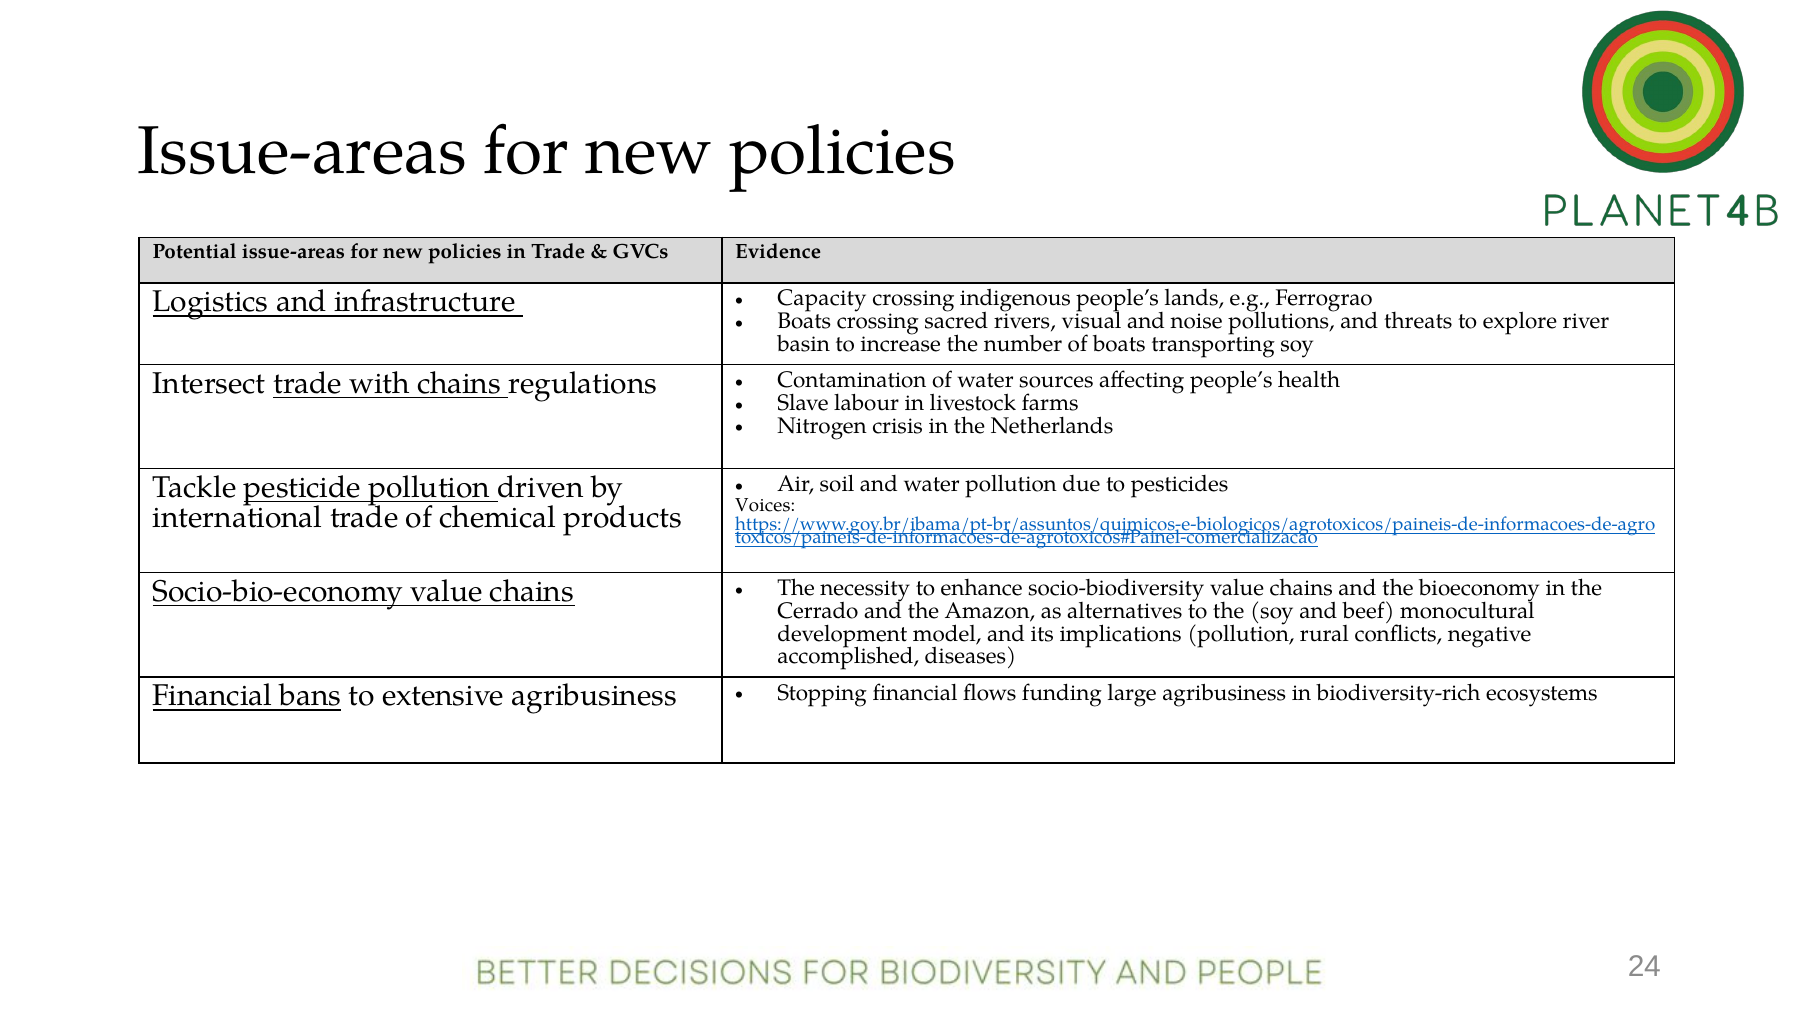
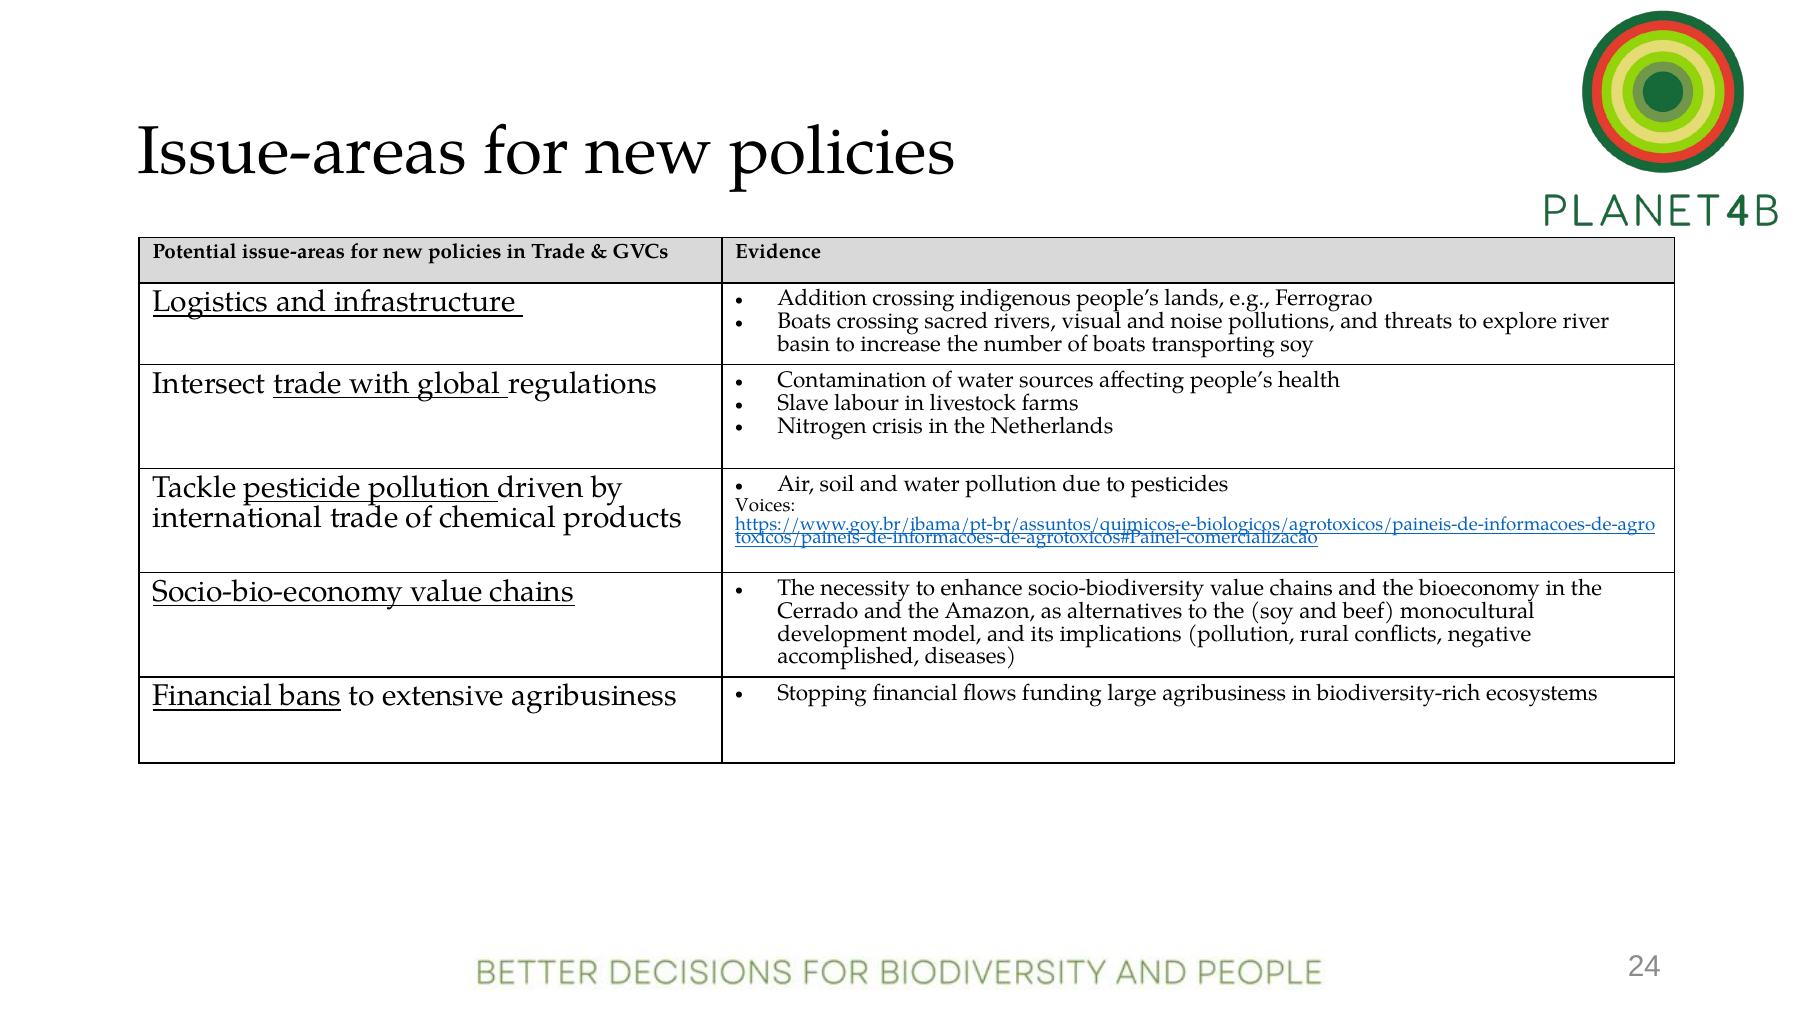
Capacity: Capacity -> Addition
with chains: chains -> global
